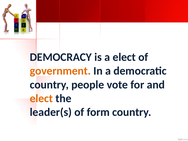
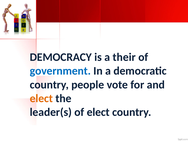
a elect: elect -> their
government colour: orange -> blue
of form: form -> elect
